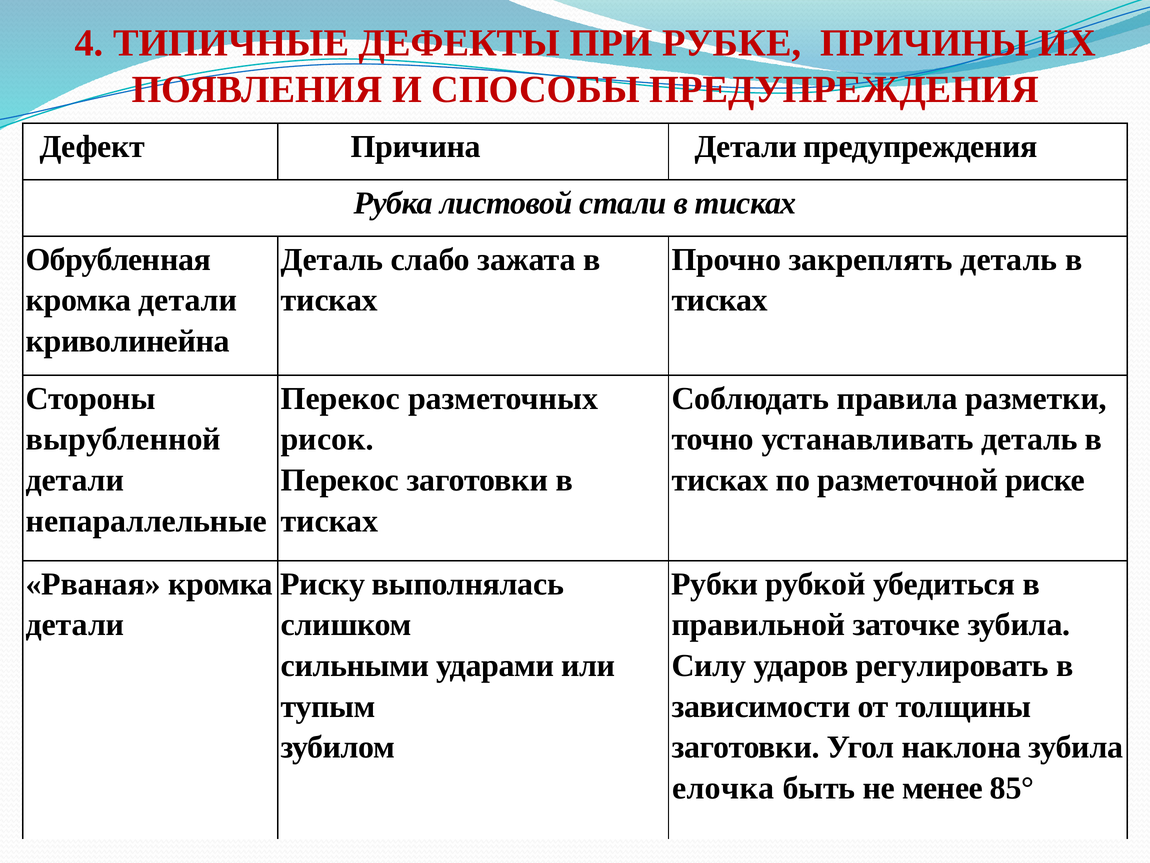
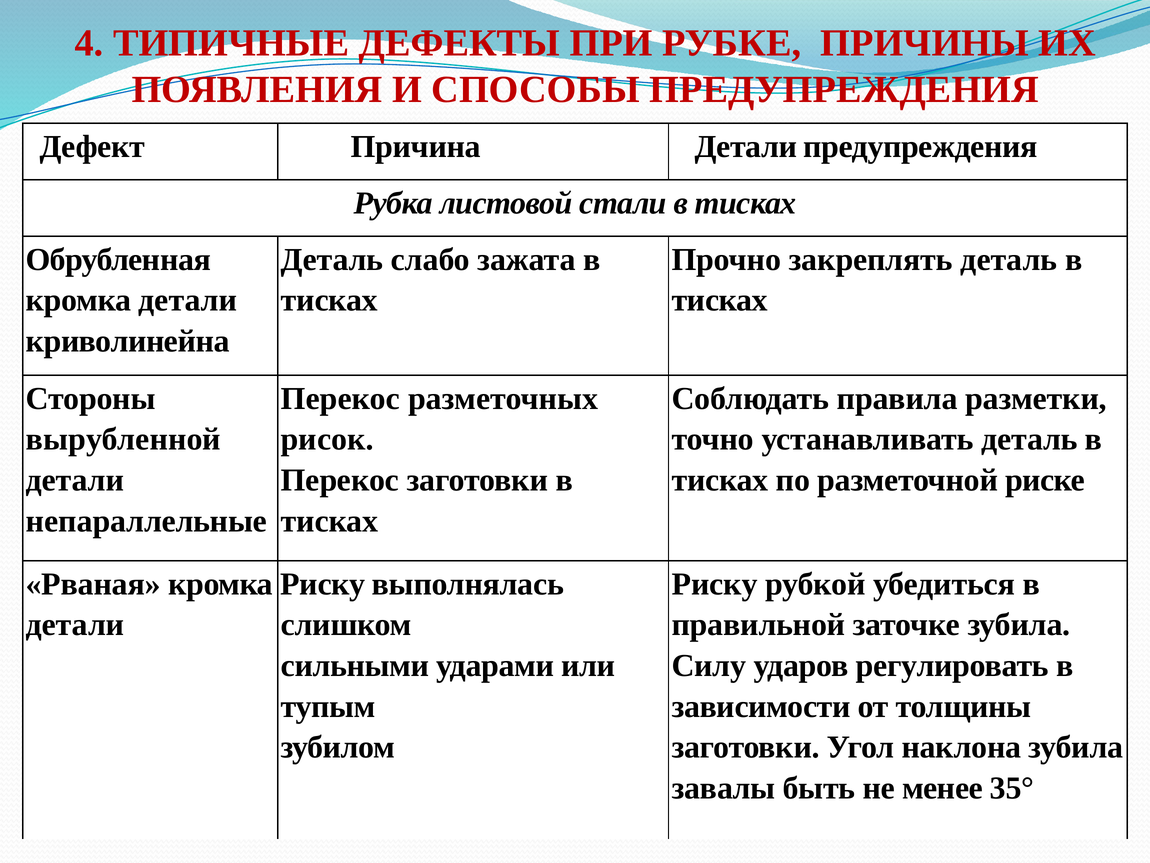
Рубки at (715, 584): Рубки -> Риску
елочка: елочка -> завалы
85°: 85° -> 35°
